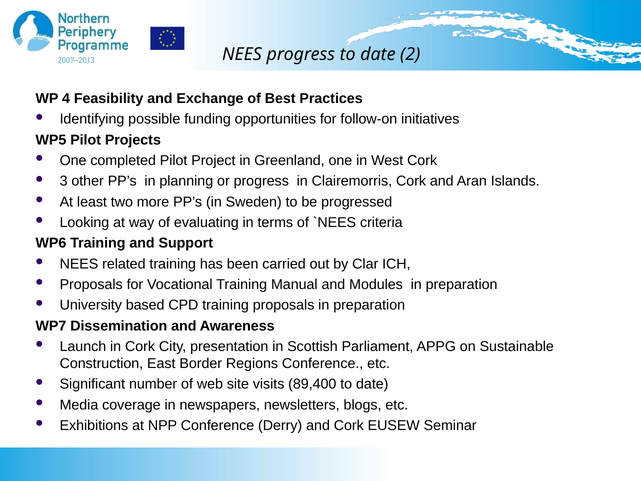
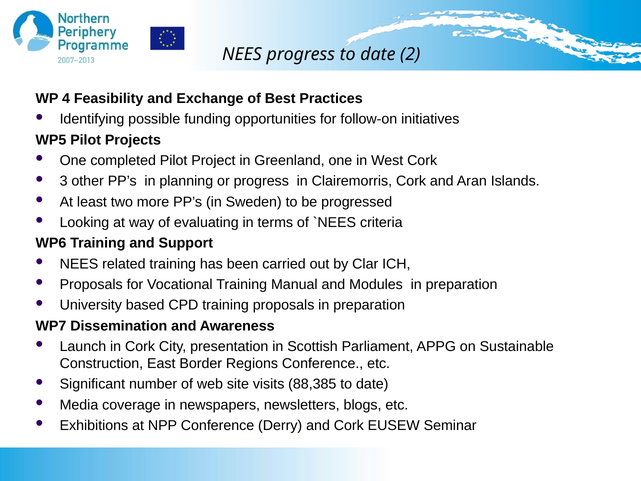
89,400: 89,400 -> 88,385
